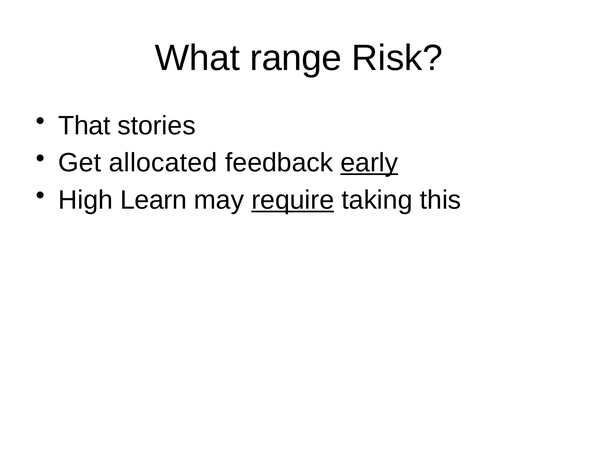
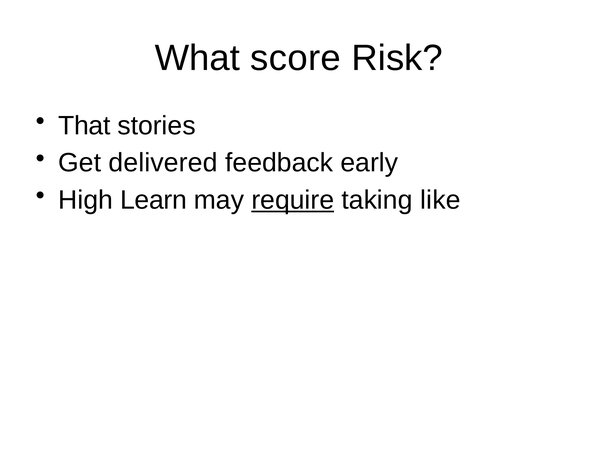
range: range -> score
allocated: allocated -> delivered
early underline: present -> none
this: this -> like
